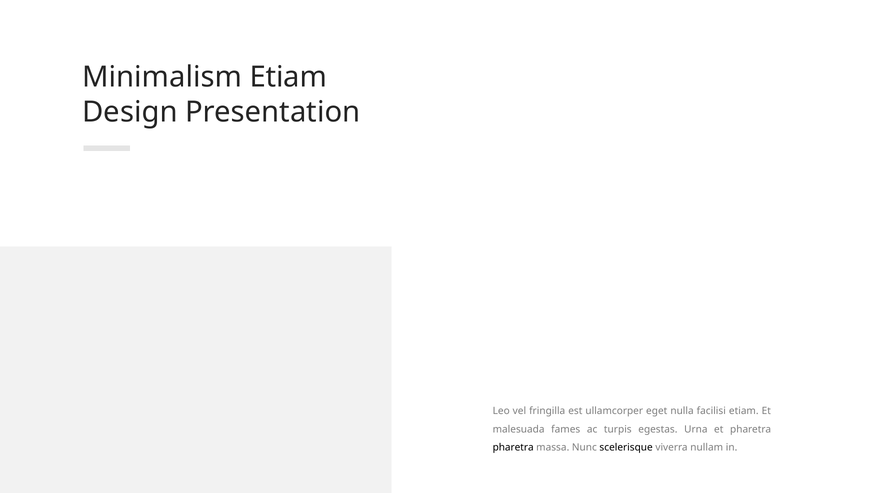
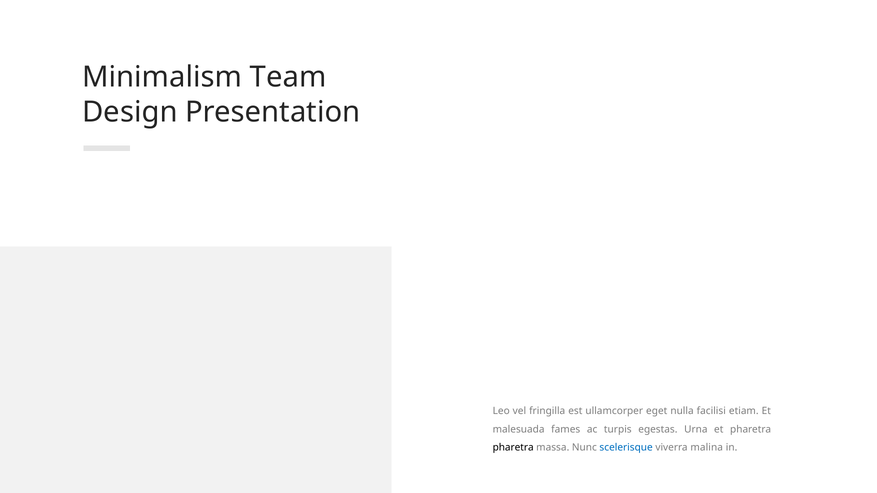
Minimalism Etiam: Etiam -> Team
scelerisque colour: black -> blue
nullam: nullam -> malina
